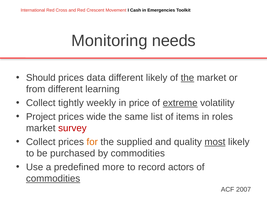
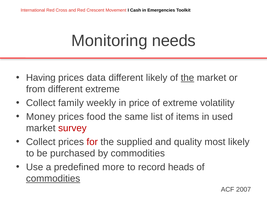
Should: Should -> Having
different learning: learning -> extreme
tightly: tightly -> family
extreme at (180, 103) underline: present -> none
Project: Project -> Money
wide: wide -> food
roles: roles -> used
for colour: orange -> red
most underline: present -> none
actors: actors -> heads
